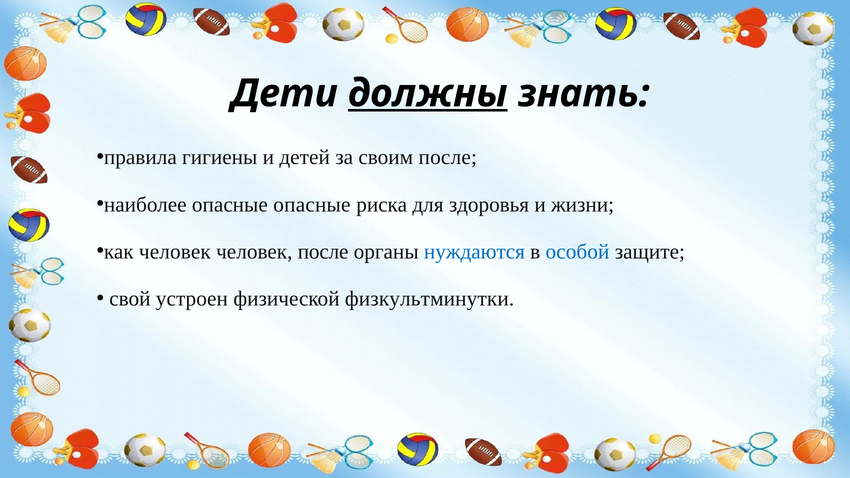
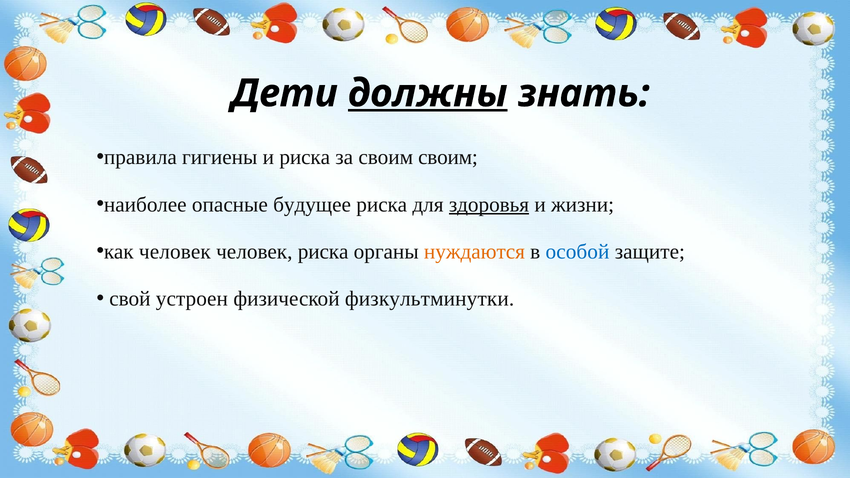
и детей: детей -> риска
своим после: после -> своим
опасные опасные: опасные -> будущее
здоровья underline: none -> present
человек после: после -> риска
нуждаются colour: blue -> orange
